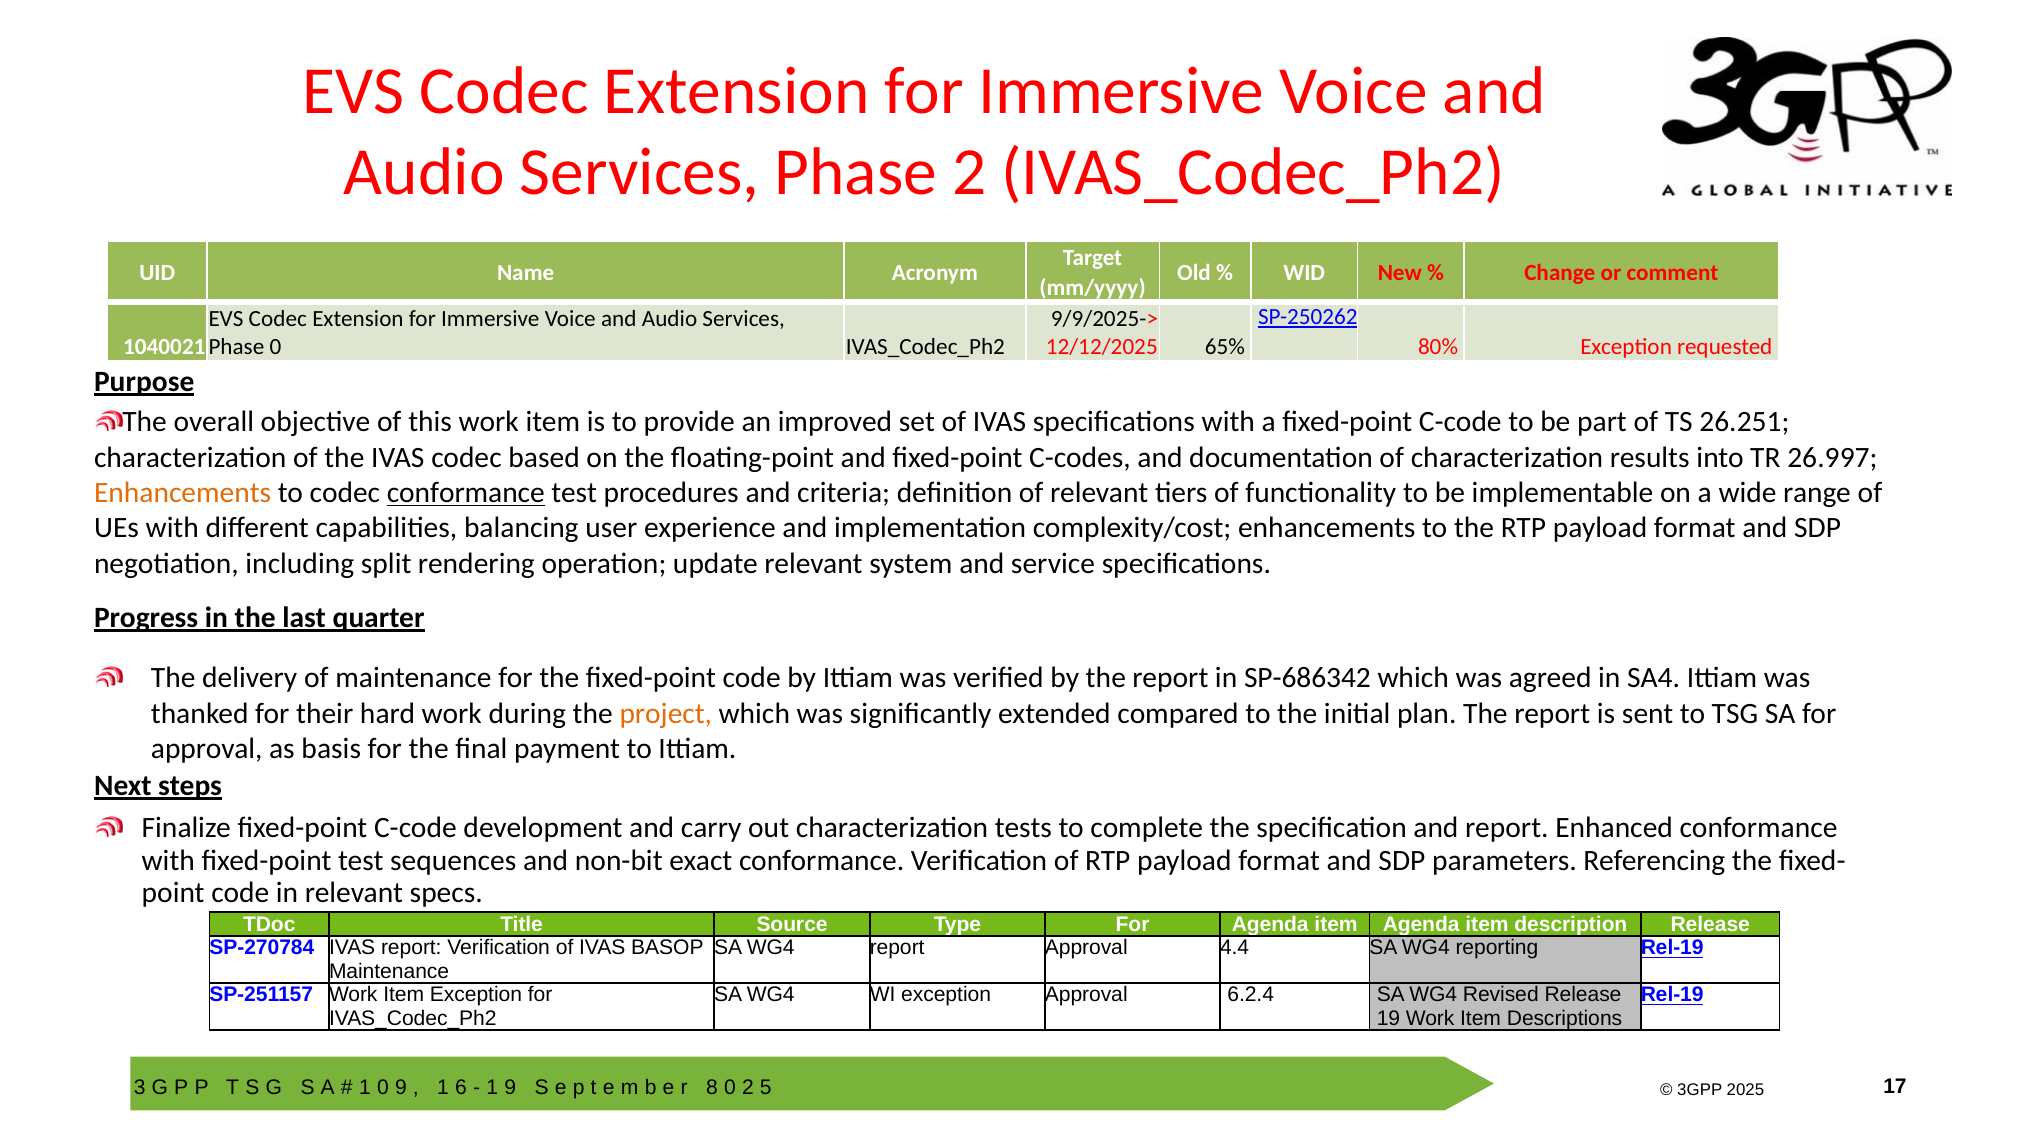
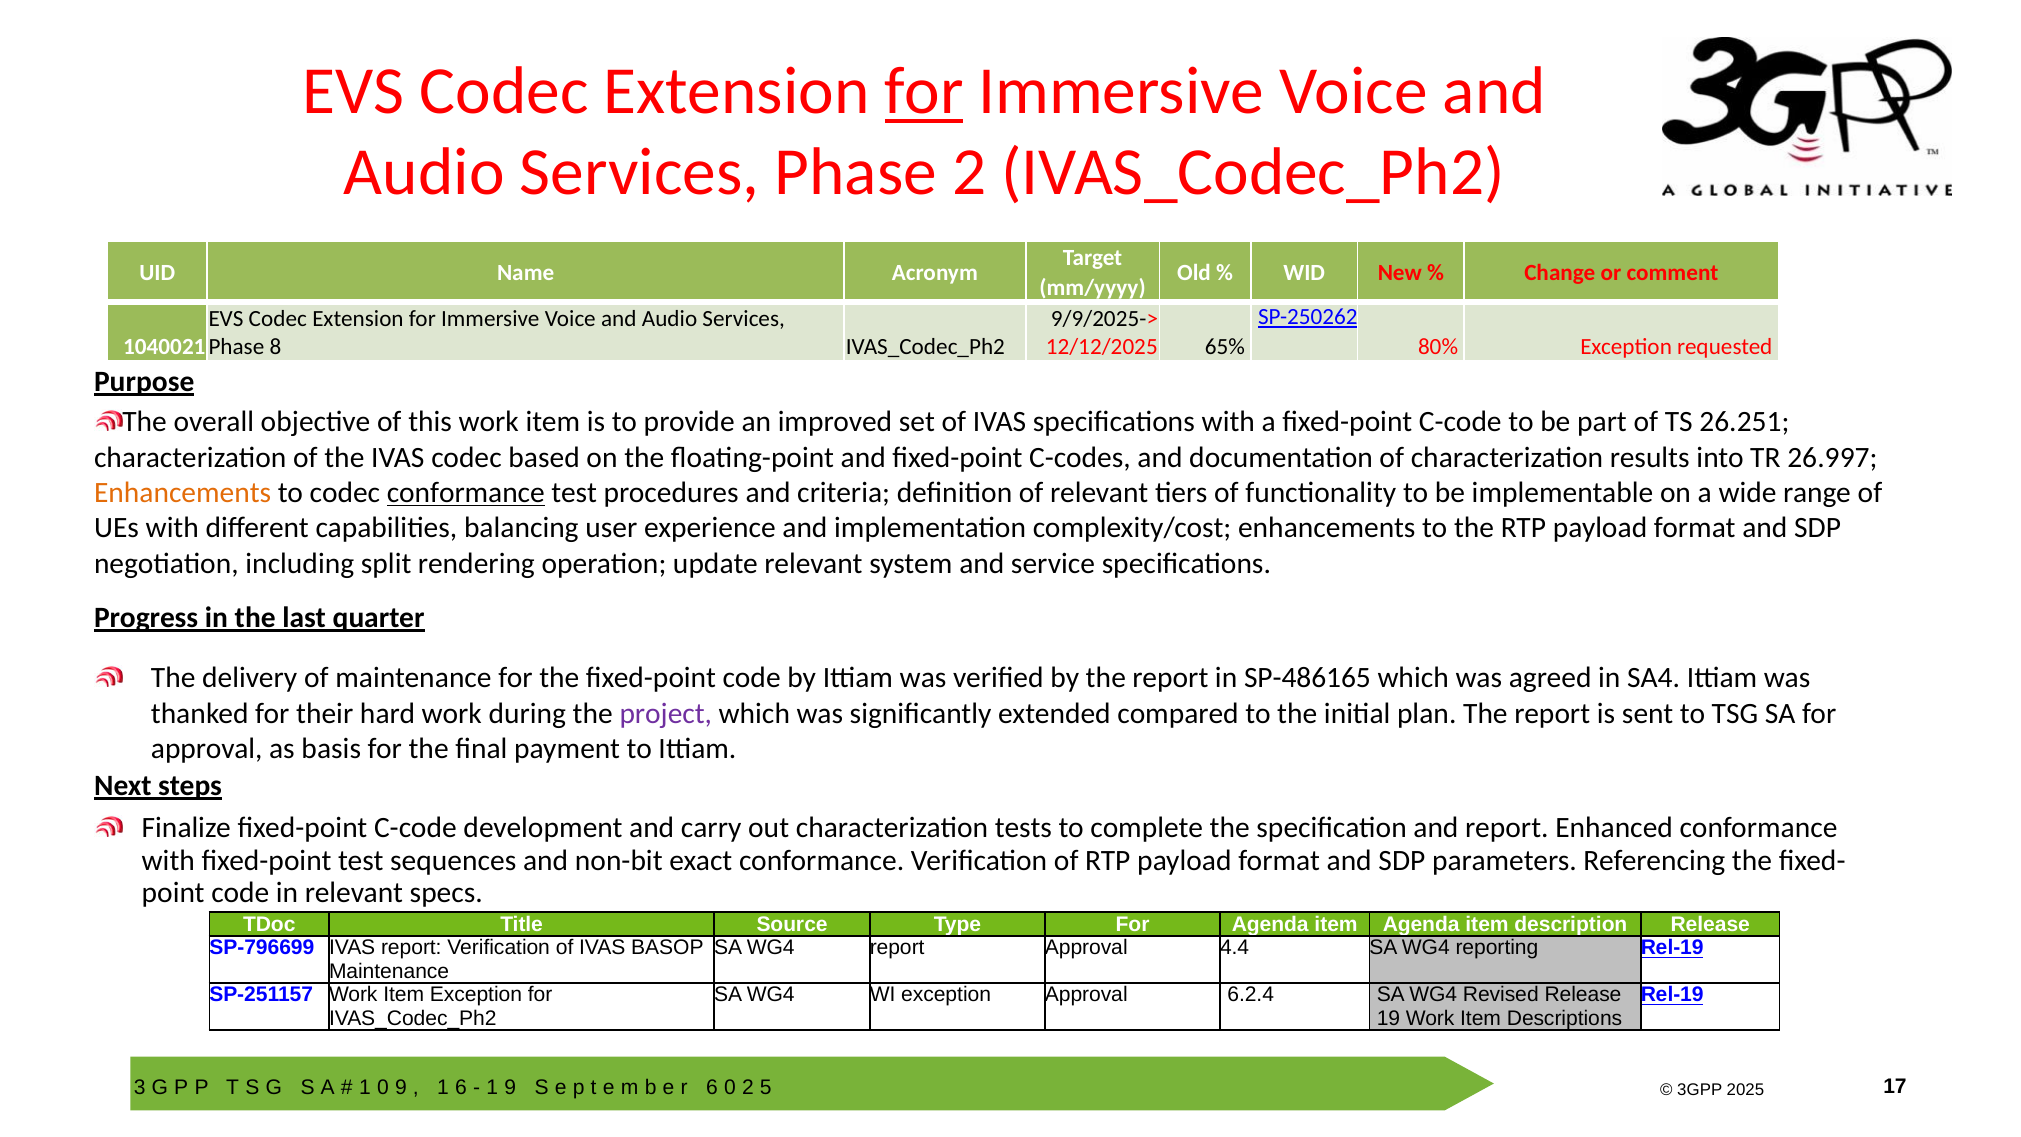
for at (924, 92) underline: none -> present
Phase 0: 0 -> 8
SP-686342: SP-686342 -> SP-486165
project colour: orange -> purple
SP-270784: SP-270784 -> SP-796699
8 at (712, 1087): 8 -> 6
